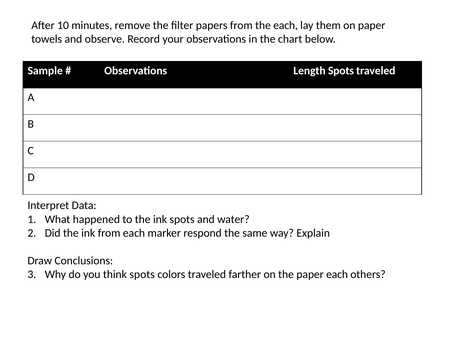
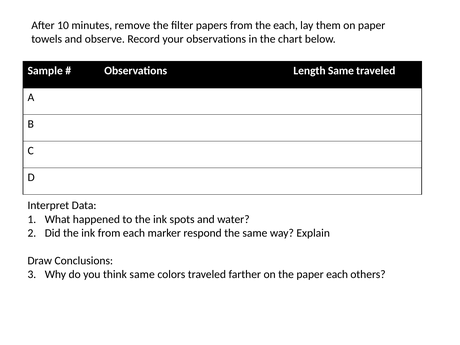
Length Spots: Spots -> Same
think spots: spots -> same
